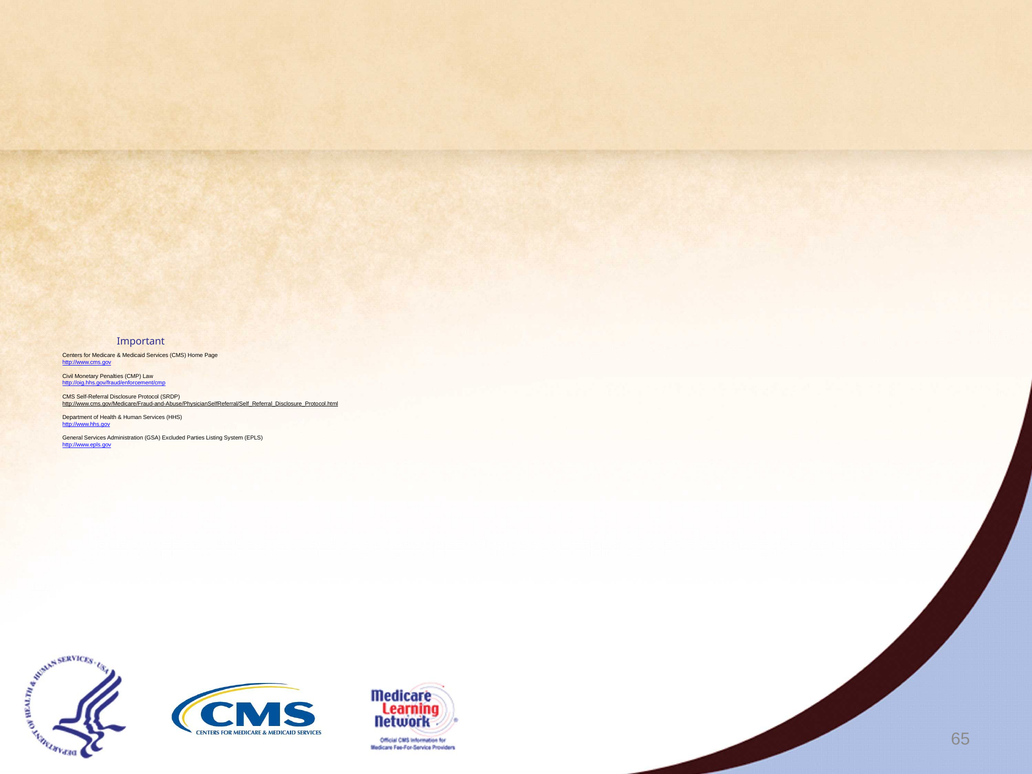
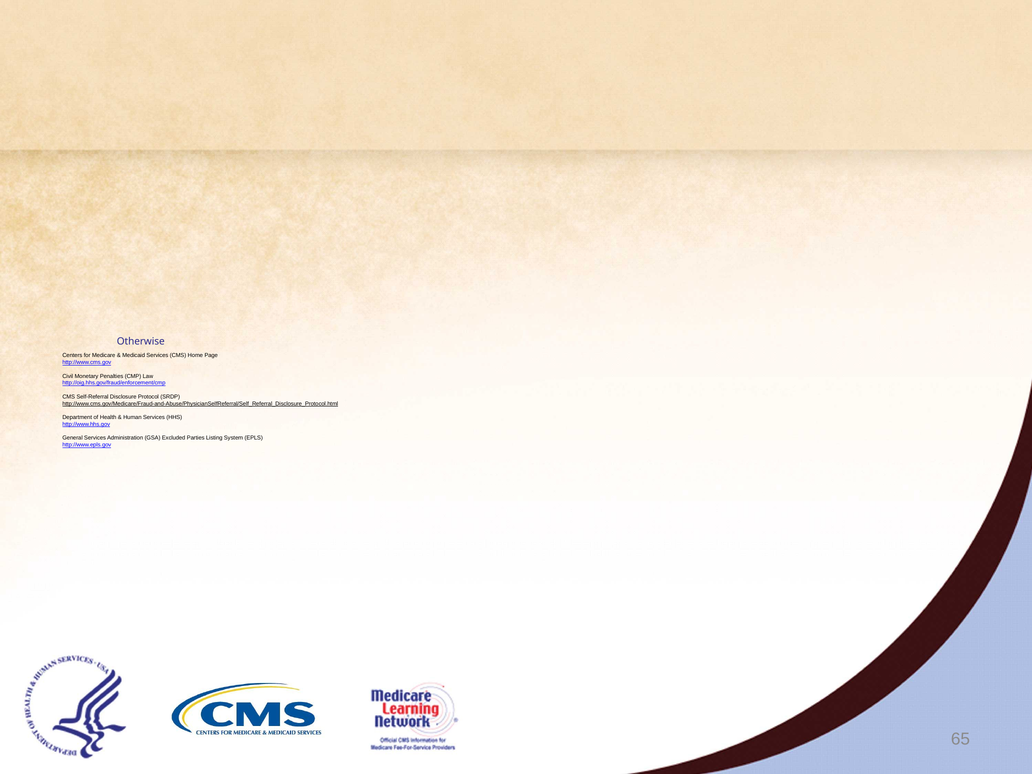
Important: Important -> Otherwise
